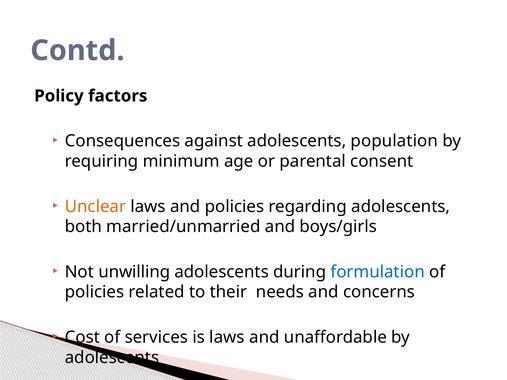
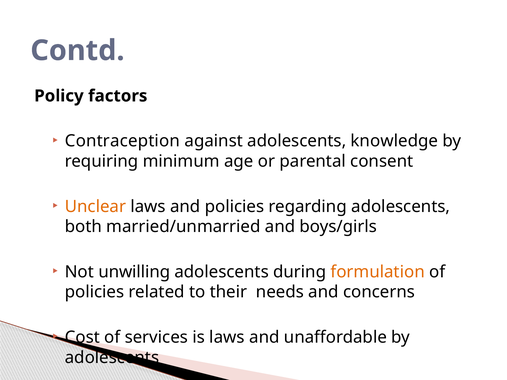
Consequences: Consequences -> Contraception
population: population -> knowledge
formulation colour: blue -> orange
